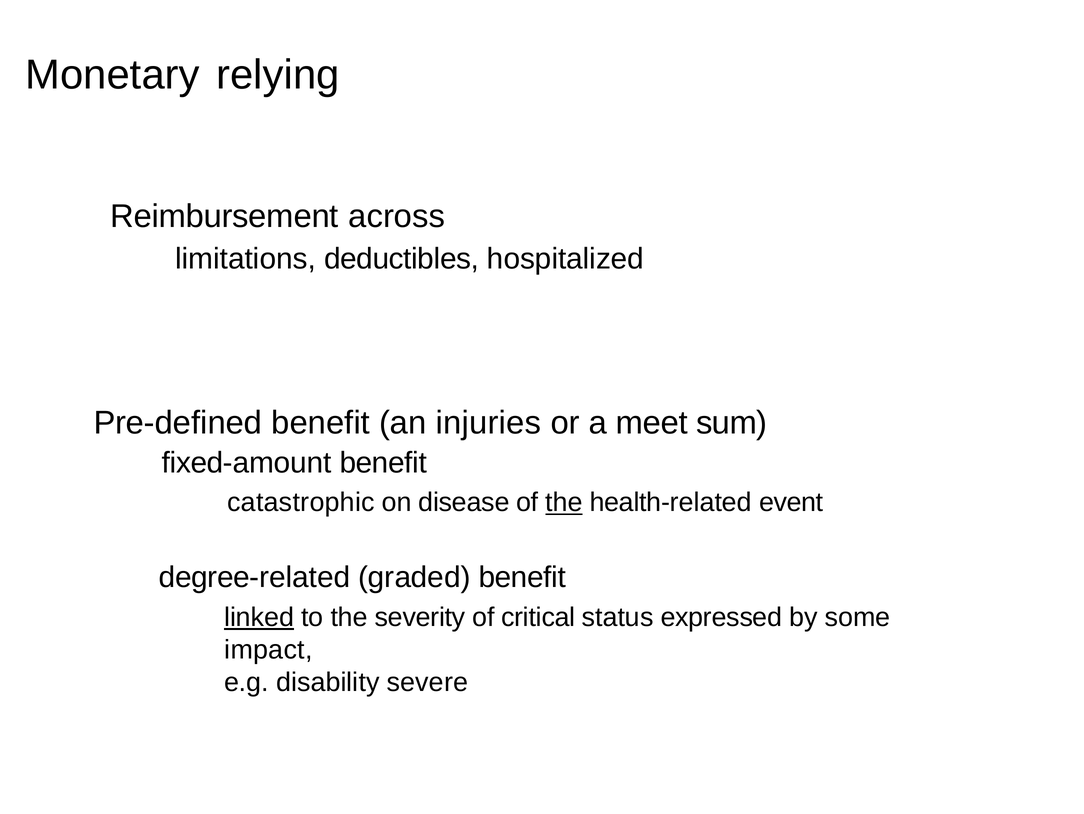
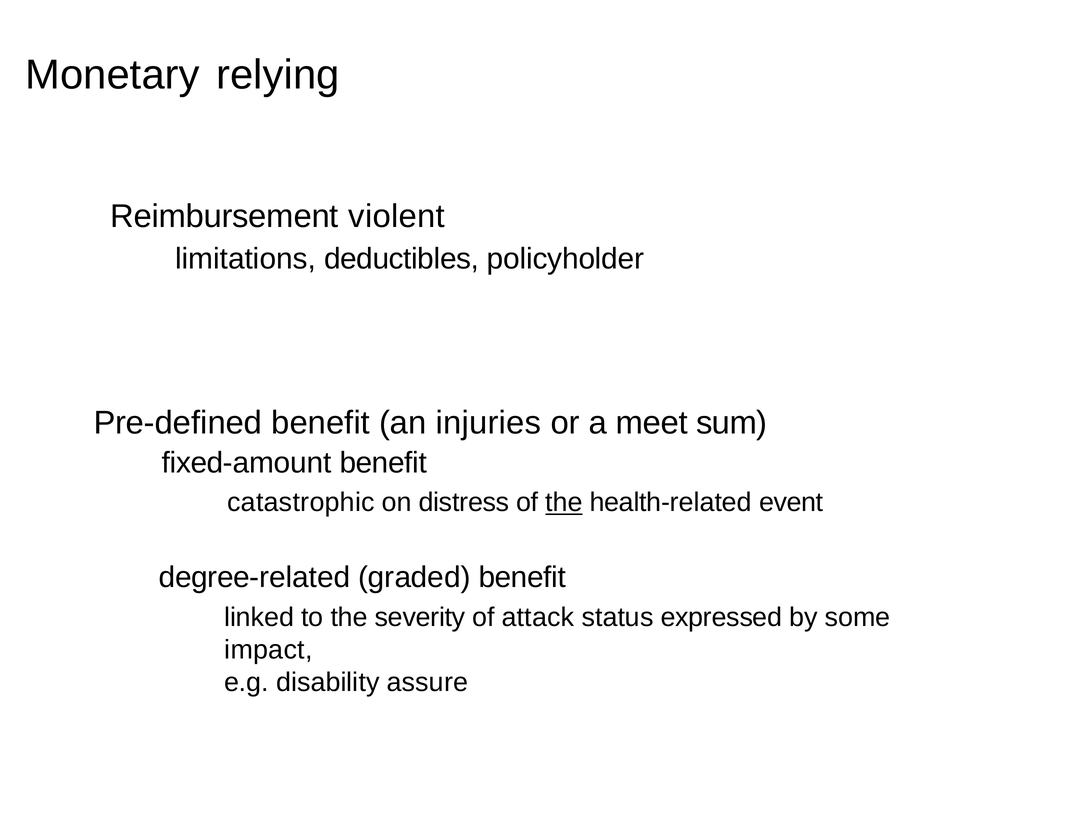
across: across -> violent
hospitalized: hospitalized -> policyholder
disease: disease -> distress
linked underline: present -> none
critical: critical -> attack
severe: severe -> assure
